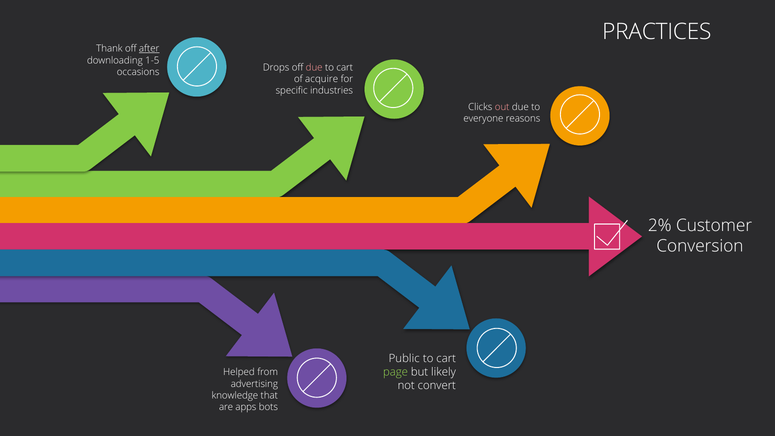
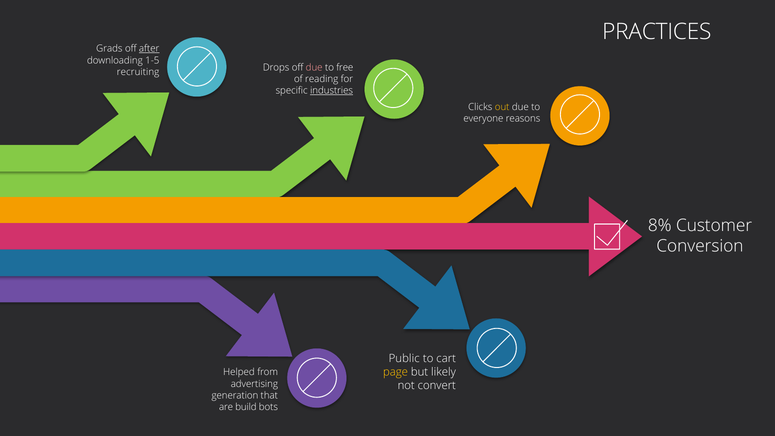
Thank: Thank -> Grads
occasions: occasions -> recruiting
cart at (345, 67): cart -> free
acquire: acquire -> reading
industries underline: none -> present
out colour: pink -> yellow
2%: 2% -> 8%
page colour: light green -> yellow
knowledge: knowledge -> generation
apps: apps -> build
